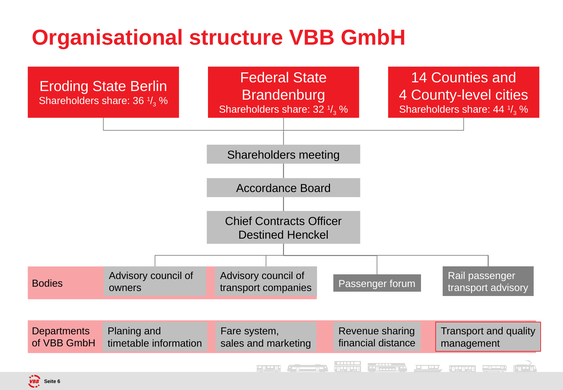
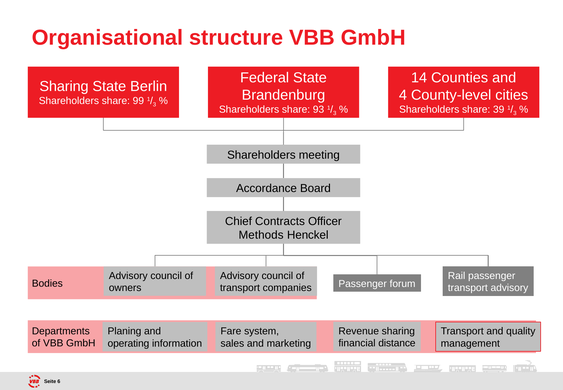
Eroding at (64, 86): Eroding -> Sharing
36: 36 -> 99
32: 32 -> 93
44: 44 -> 39
Destined: Destined -> Methods
timetable: timetable -> operating
